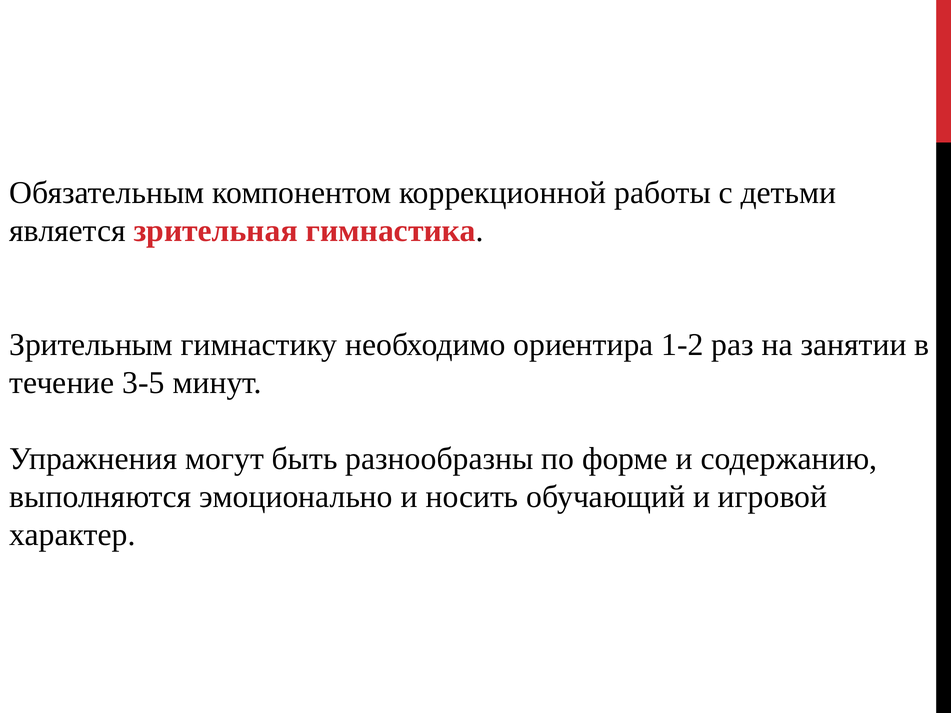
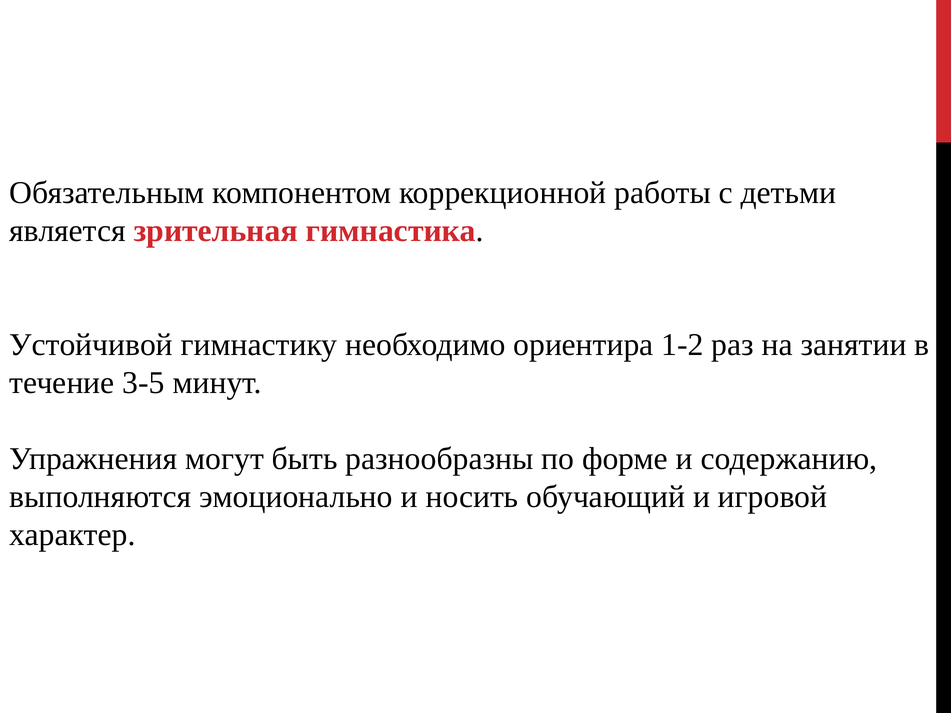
Зрительным: Зрительным -> Устойчивой
